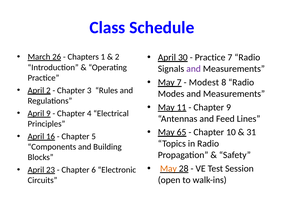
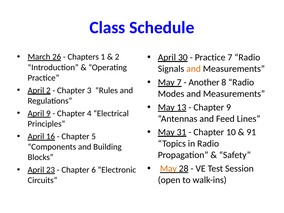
and at (194, 69) colour: purple -> orange
Modest: Modest -> Another
11: 11 -> 13
65: 65 -> 31
31: 31 -> 91
